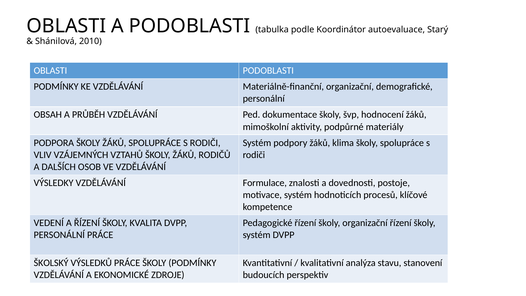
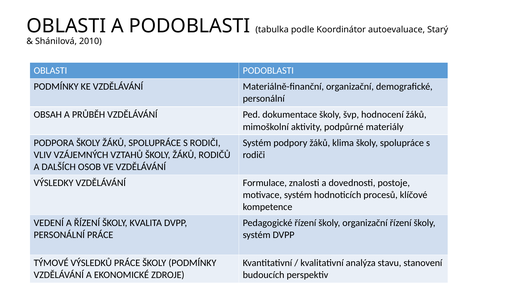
ŠKOLSKÝ: ŠKOLSKÝ -> TÝMOVÉ
